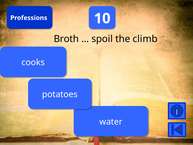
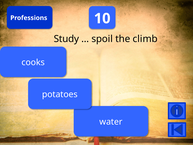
Broth: Broth -> Study
